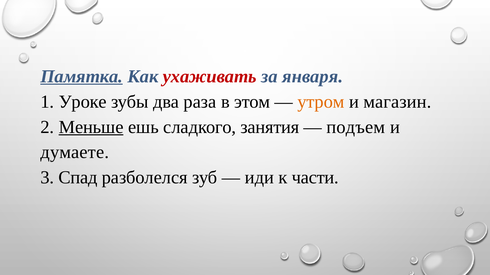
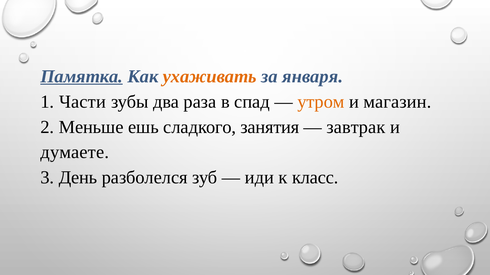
ухаживать colour: red -> orange
Уроке: Уроке -> Части
этом: этом -> спад
Меньше underline: present -> none
подъем: подъем -> завтрак
Спад: Спад -> День
части: части -> класс
